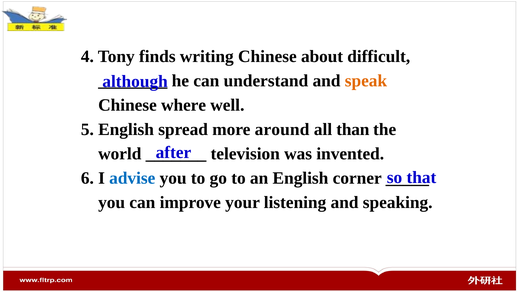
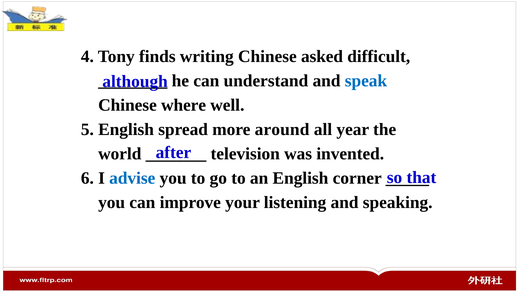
about: about -> asked
speak colour: orange -> blue
than: than -> year
